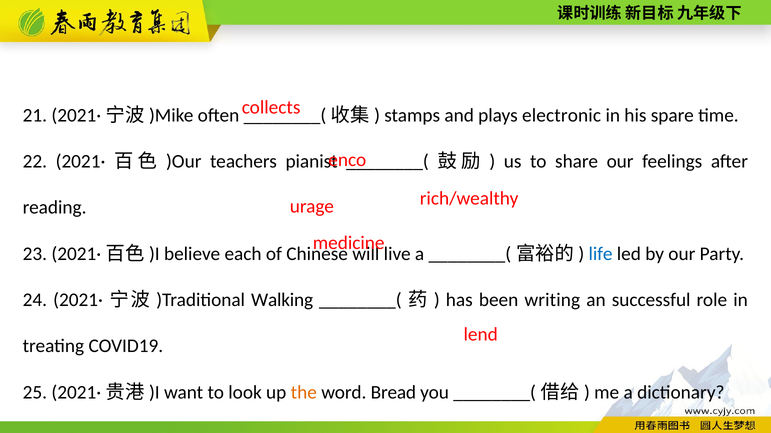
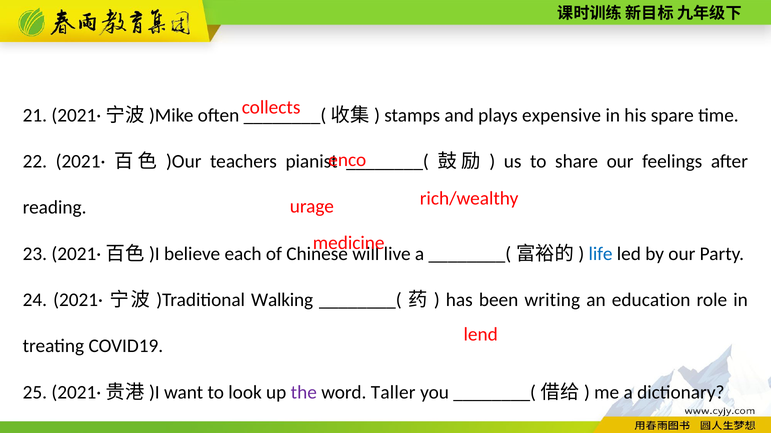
electronic: electronic -> expensive
successful: successful -> education
the colour: orange -> purple
Bread: Bread -> Taller
